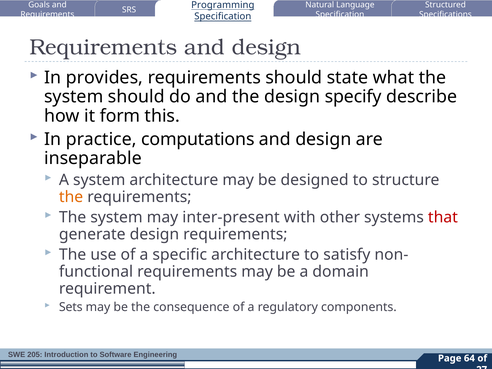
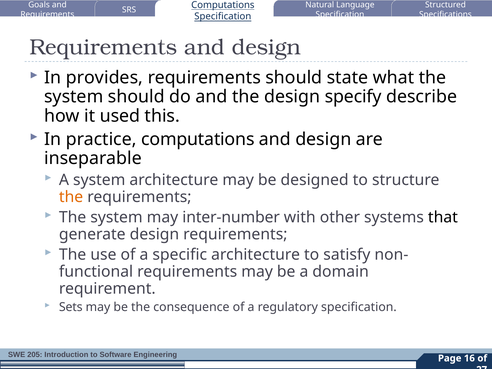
SRS Programming: Programming -> Computations
form: form -> used
inter-present: inter-present -> inter-number
that colour: red -> black
regulatory components: components -> specification
64: 64 -> 16
